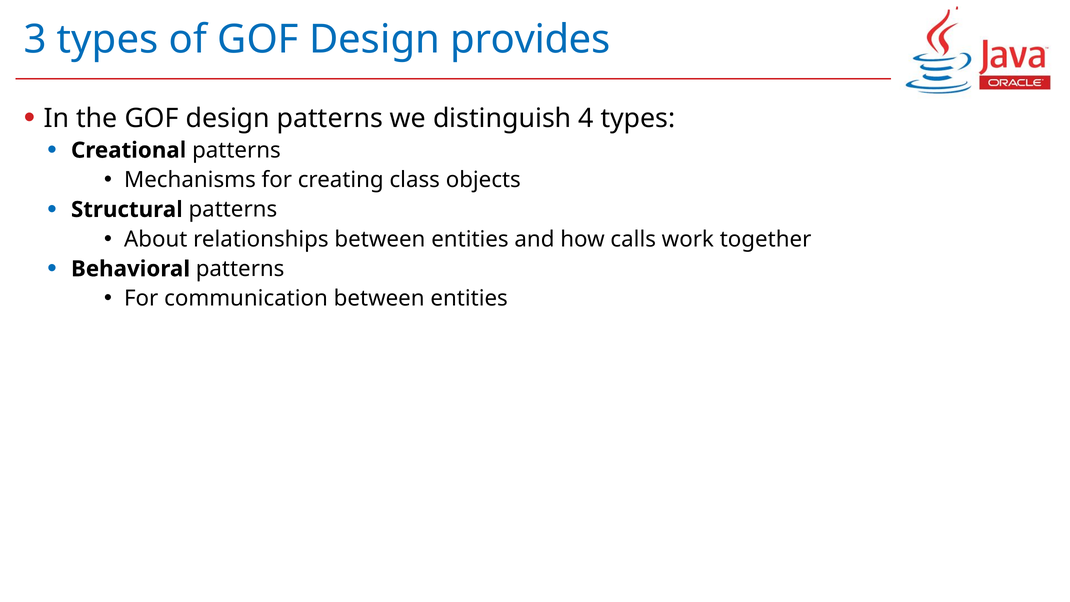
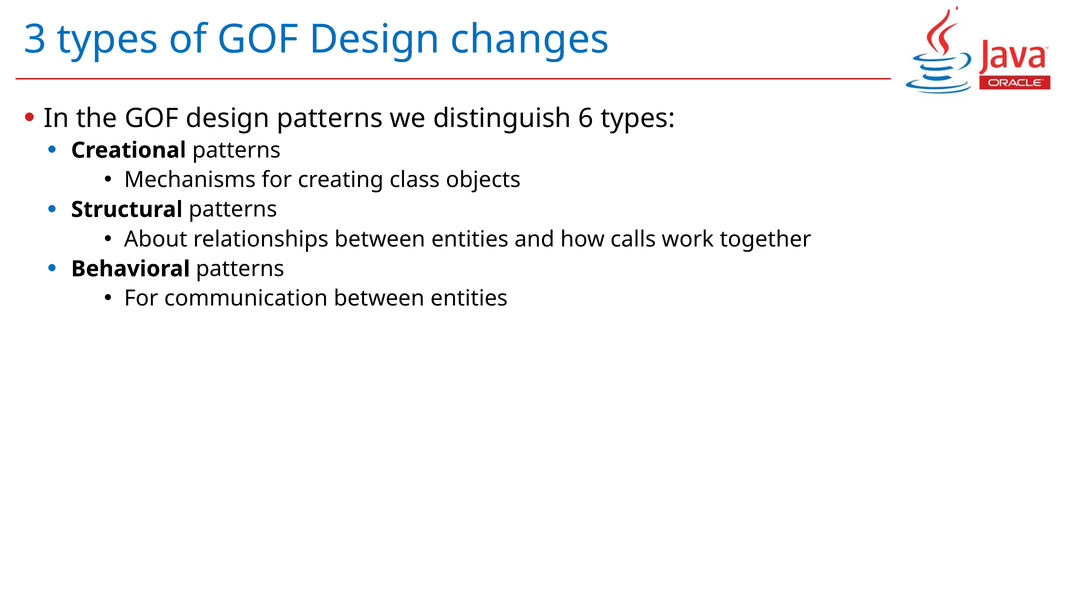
provides: provides -> changes
4: 4 -> 6
